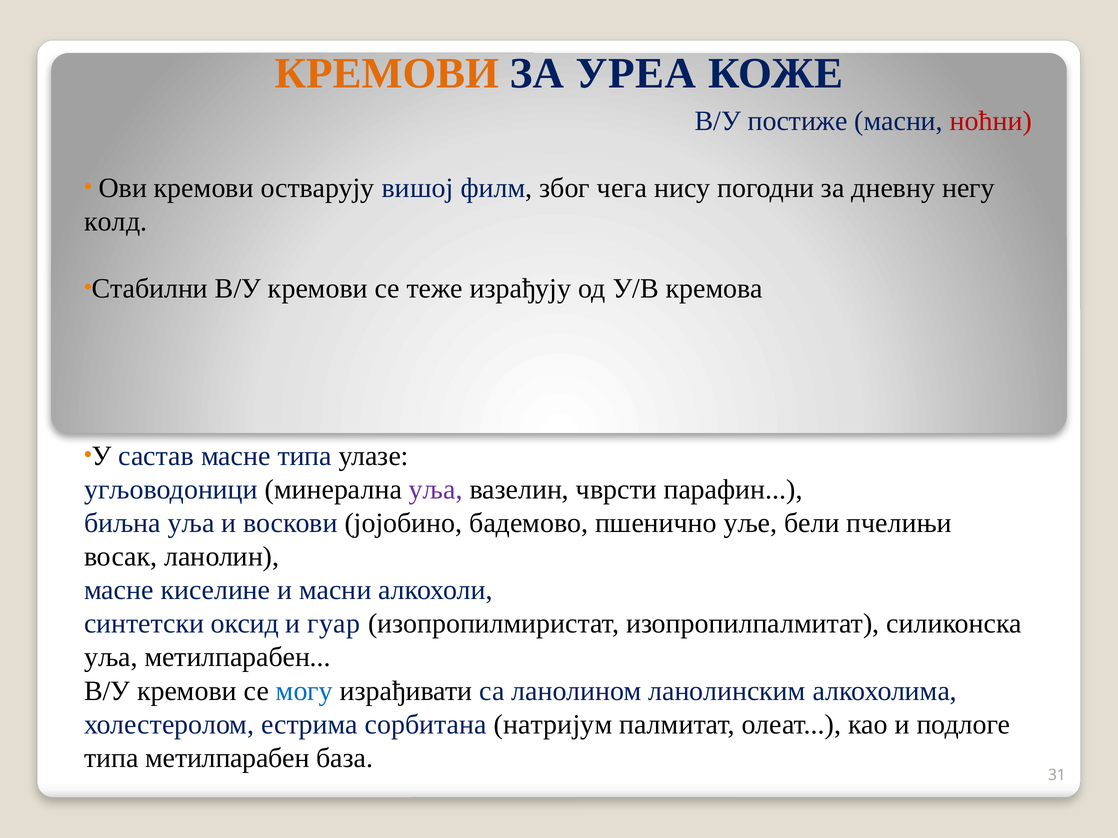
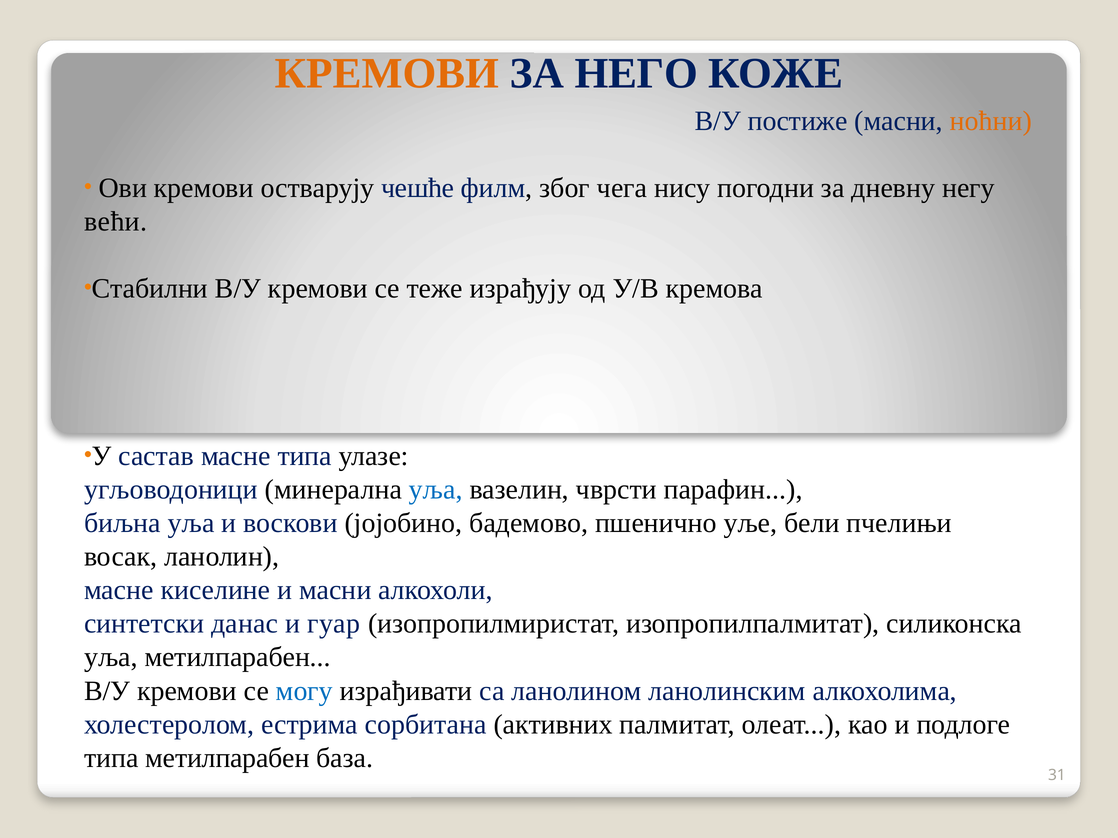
УРЕА: УРЕА -> НЕГО
ноћни colour: red -> orange
вишој: вишој -> чешће
колд: колд -> већи
уља at (436, 490) colour: purple -> blue
оксид: оксид -> данас
натријум: натријум -> активних
